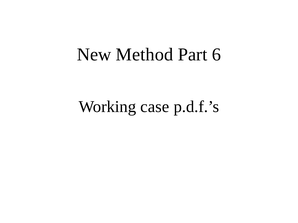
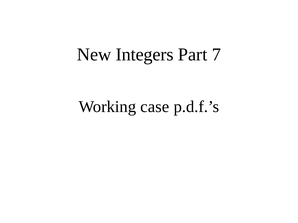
Method: Method -> Integers
6: 6 -> 7
